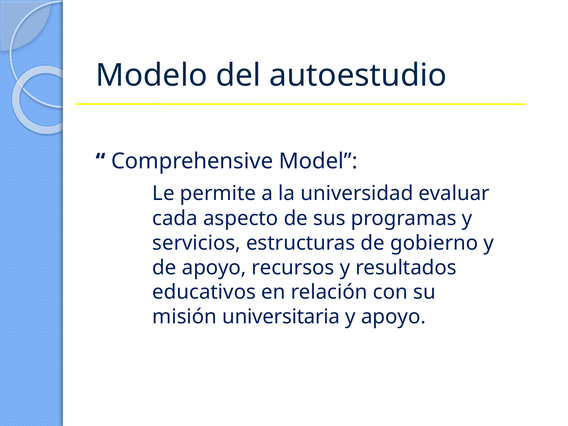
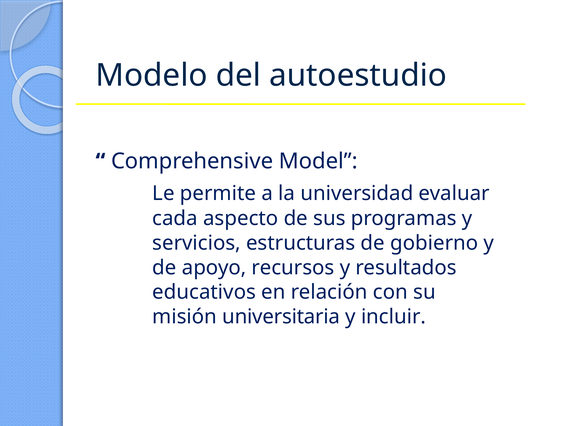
y apoyo: apoyo -> incluir
